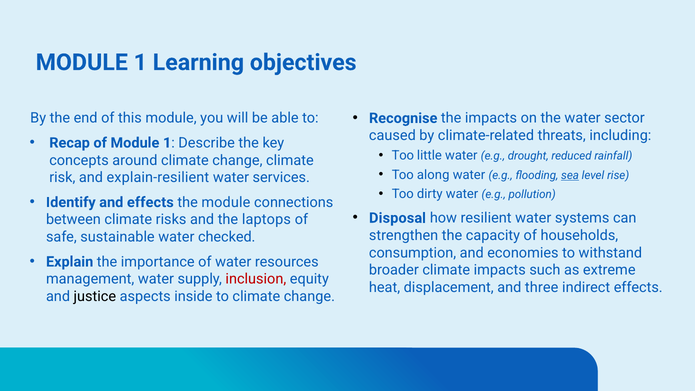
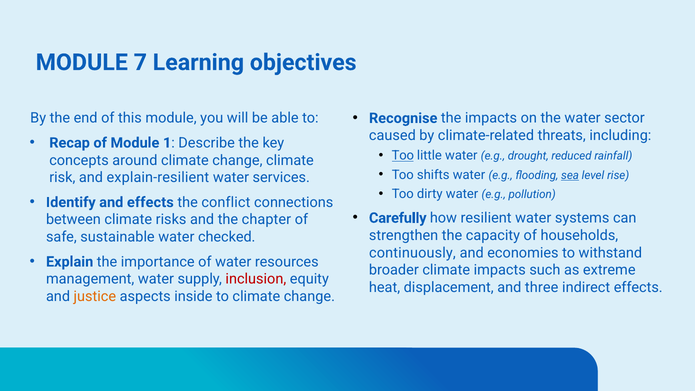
1 at (140, 62): 1 -> 7
Too at (403, 156) underline: none -> present
along: along -> shifts
the module: module -> conflict
Disposal: Disposal -> Carefully
laptops: laptops -> chapter
consumption: consumption -> continuously
justice colour: black -> orange
